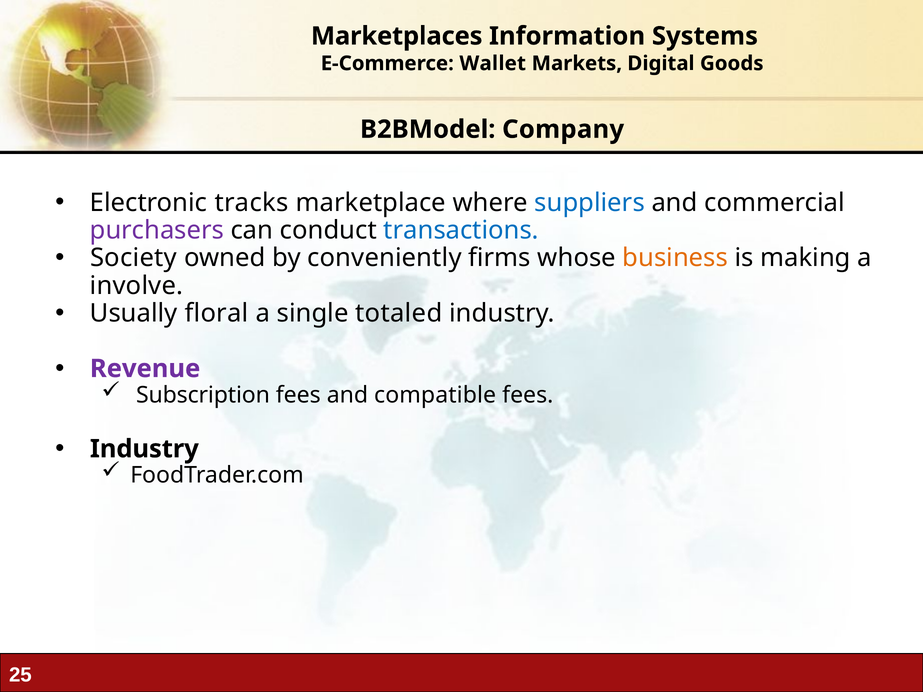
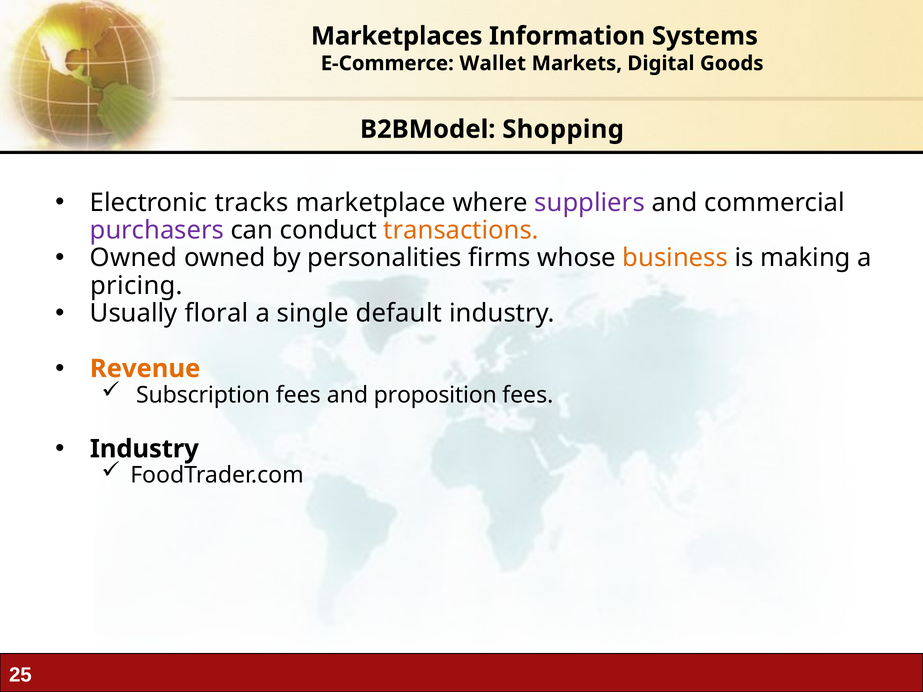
Company: Company -> Shopping
suppliers colour: blue -> purple
transactions colour: blue -> orange
Society at (134, 258): Society -> Owned
conveniently: conveniently -> personalities
involve: involve -> pricing
totaled: totaled -> default
Revenue colour: purple -> orange
compatible: compatible -> proposition
